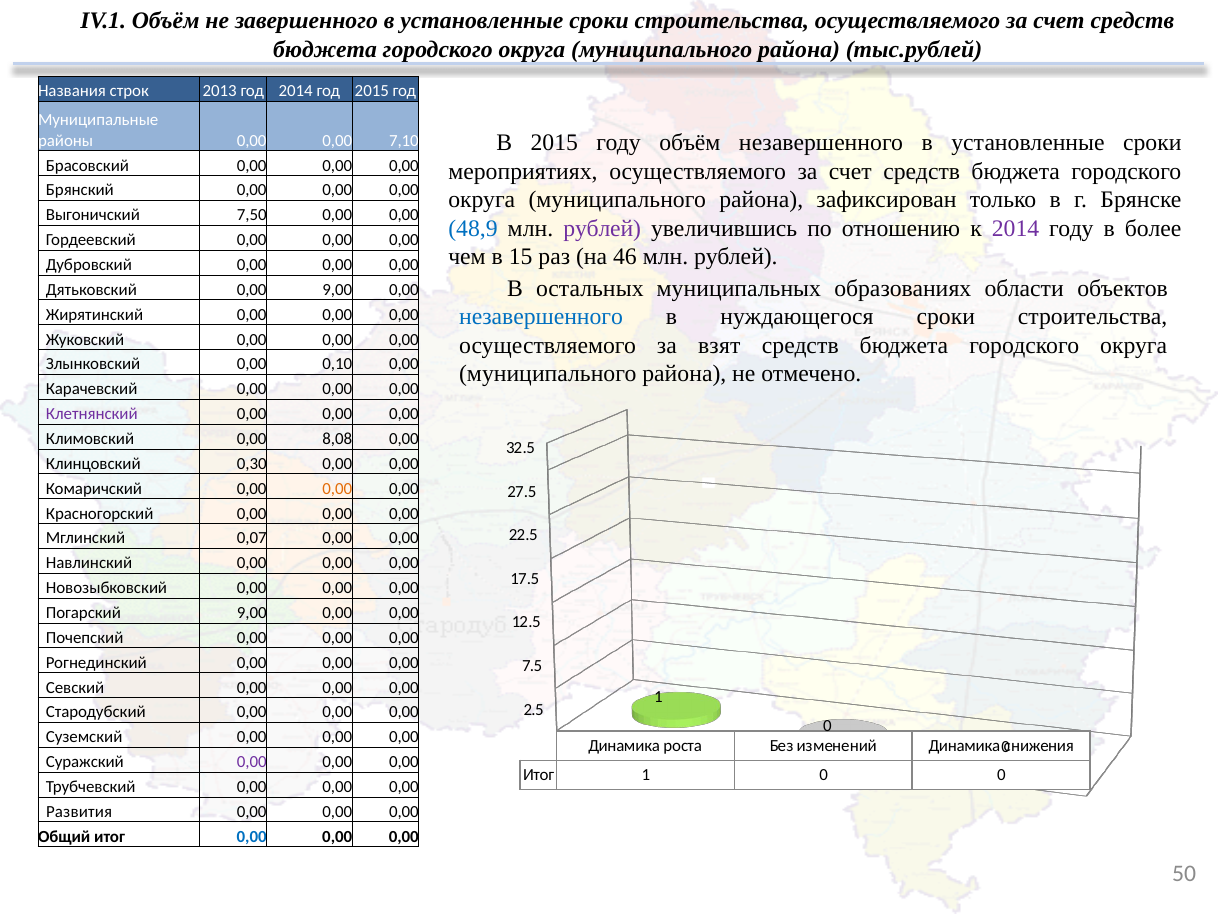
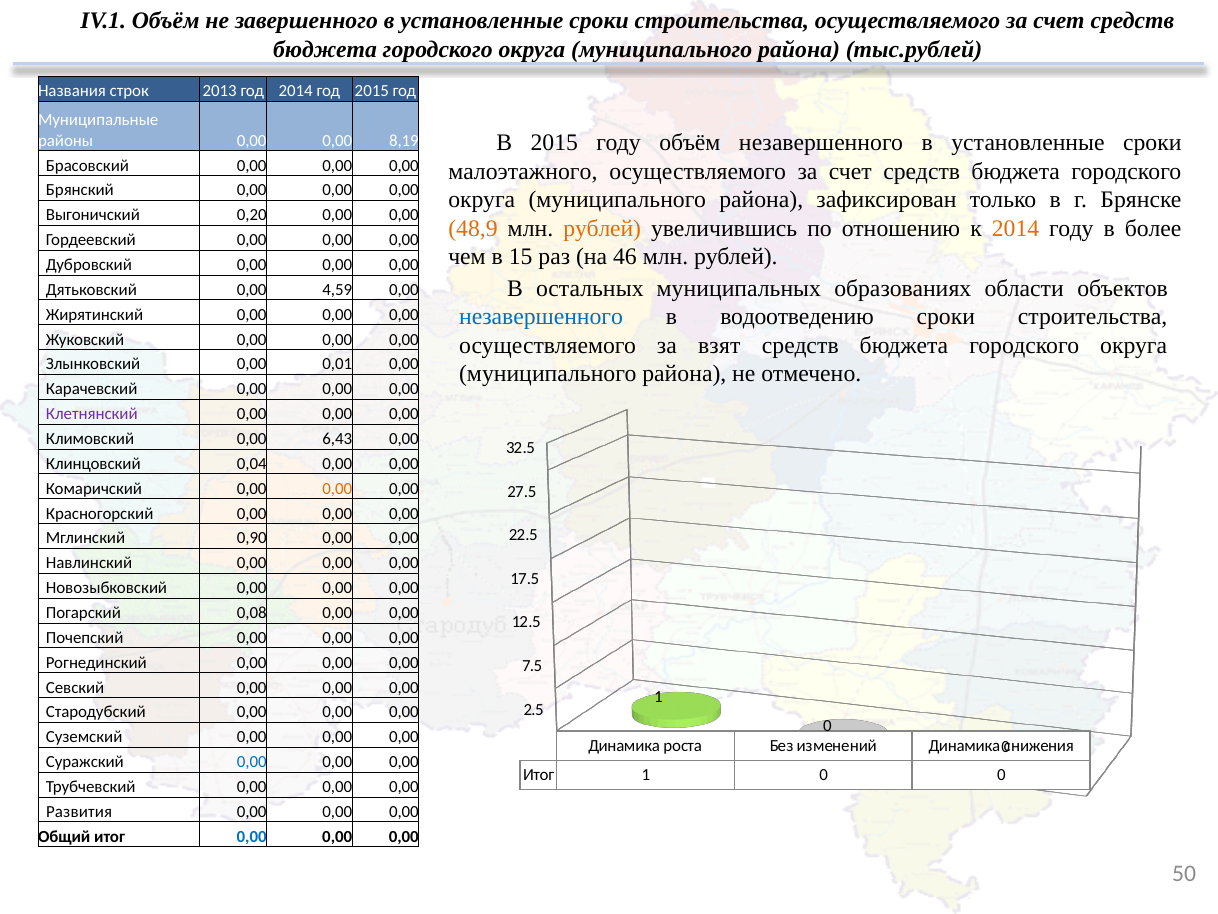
7,10: 7,10 -> 8,19
мероприятиях: мероприятиях -> малоэтажного
7,50: 7,50 -> 0,20
48,9 colour: blue -> orange
рублей at (602, 228) colour: purple -> orange
2014 at (1016, 228) colour: purple -> orange
0,00 9,00: 9,00 -> 4,59
нуждающегося: нуждающегося -> водоотведению
0,10: 0,10 -> 0,01
8,08: 8,08 -> 6,43
0,30: 0,30 -> 0,04
0,07: 0,07 -> 0,90
Погарский 9,00: 9,00 -> 0,08
0,00 at (252, 762) colour: purple -> blue
